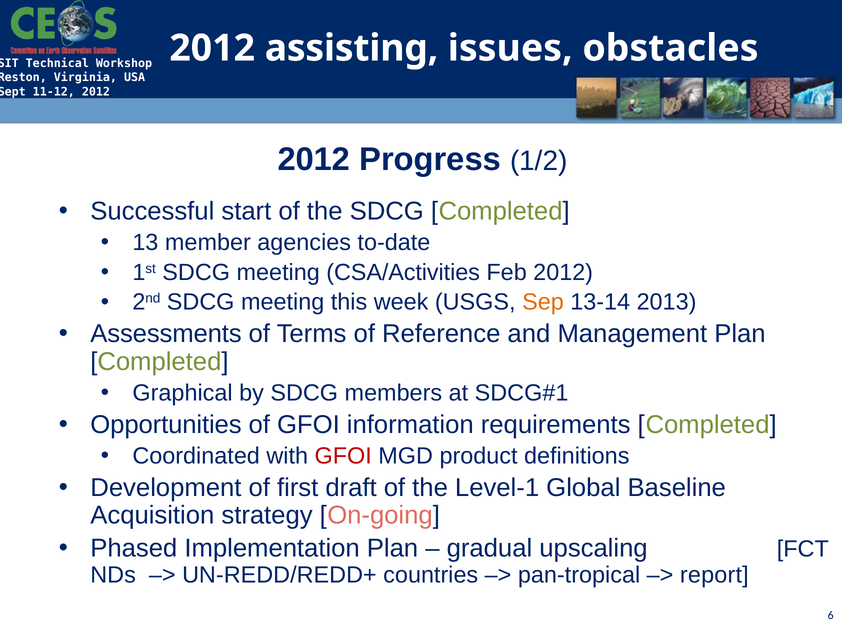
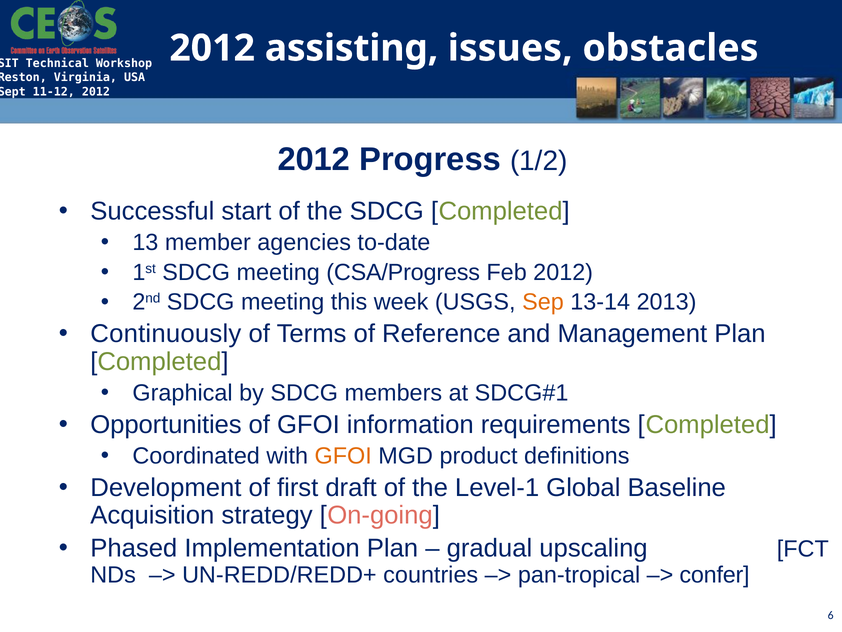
CSA/Activities: CSA/Activities -> CSA/Progress
Assessments: Assessments -> Continuously
GFOI at (343, 456) colour: red -> orange
report: report -> confer
